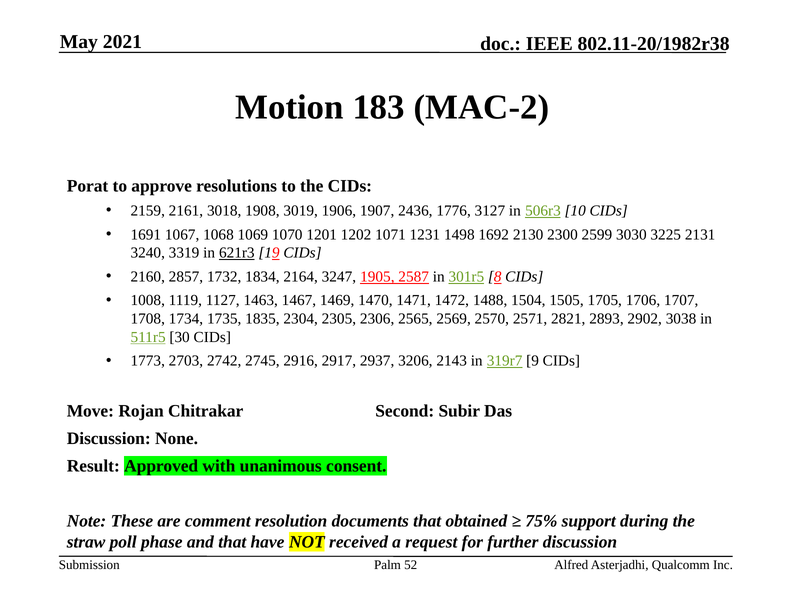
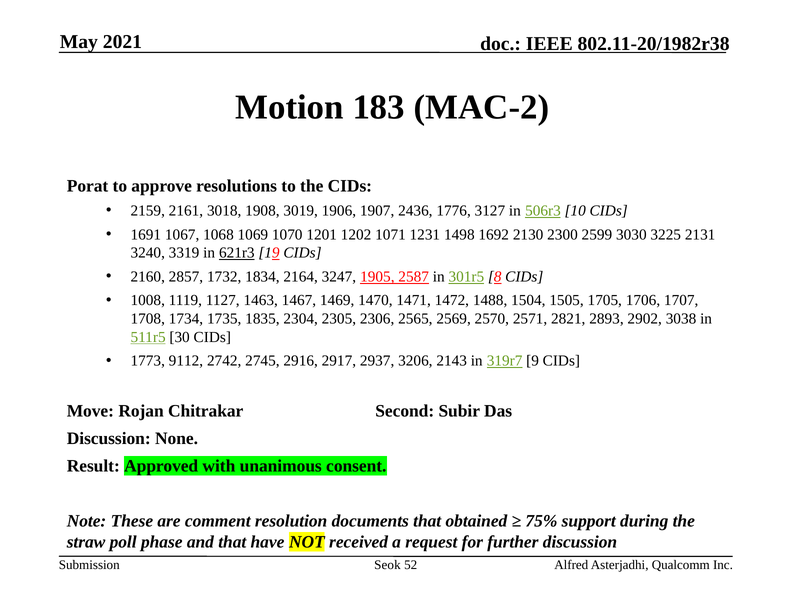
2703: 2703 -> 9112
Palm: Palm -> Seok
